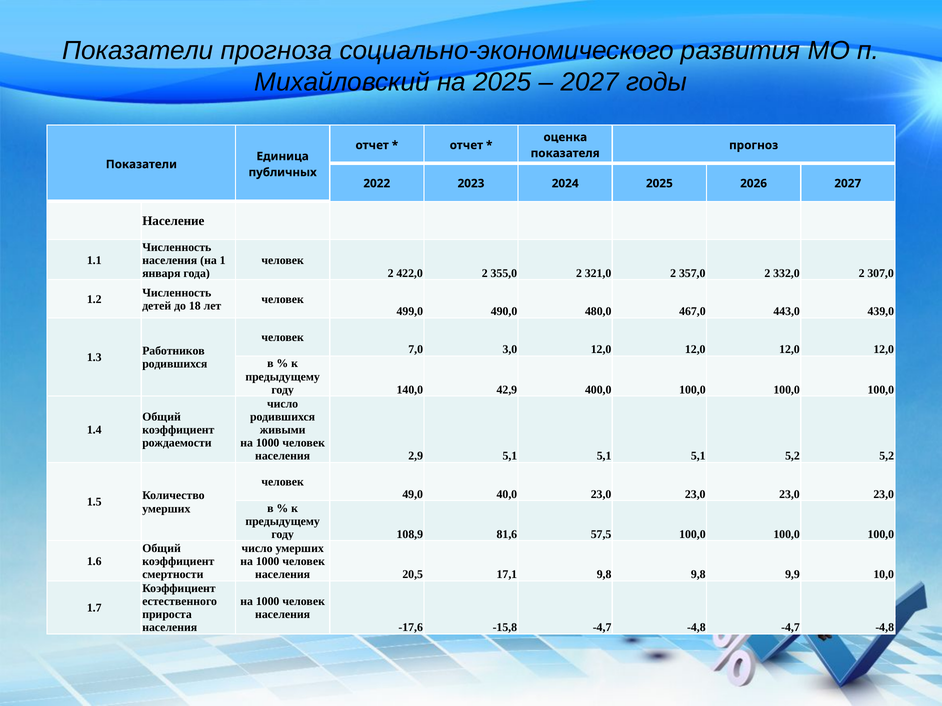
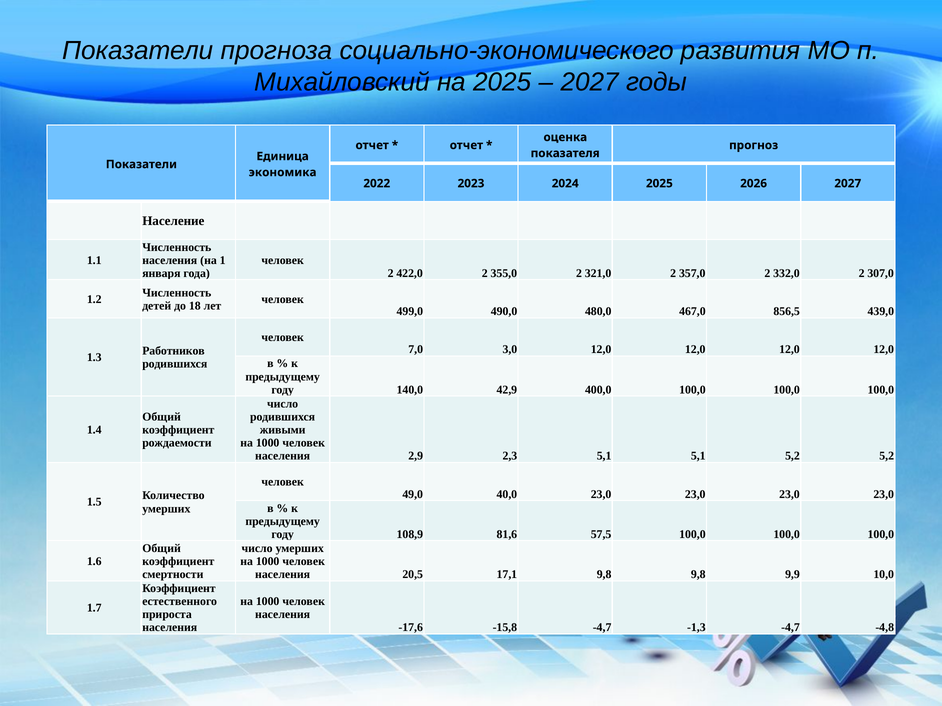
публичных: публичных -> экономика
443,0: 443,0 -> 856,5
2,9 5,1: 5,1 -> 2,3
-15,8 -4,7 -4,8: -4,8 -> -1,3
